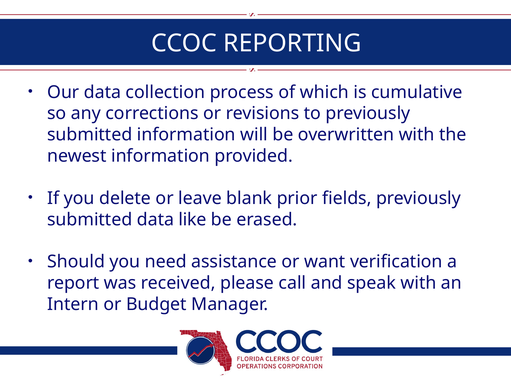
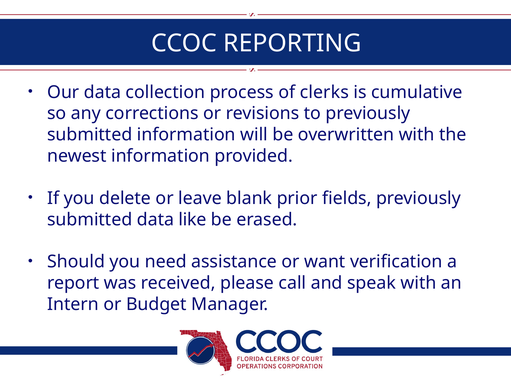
which: which -> clerks
